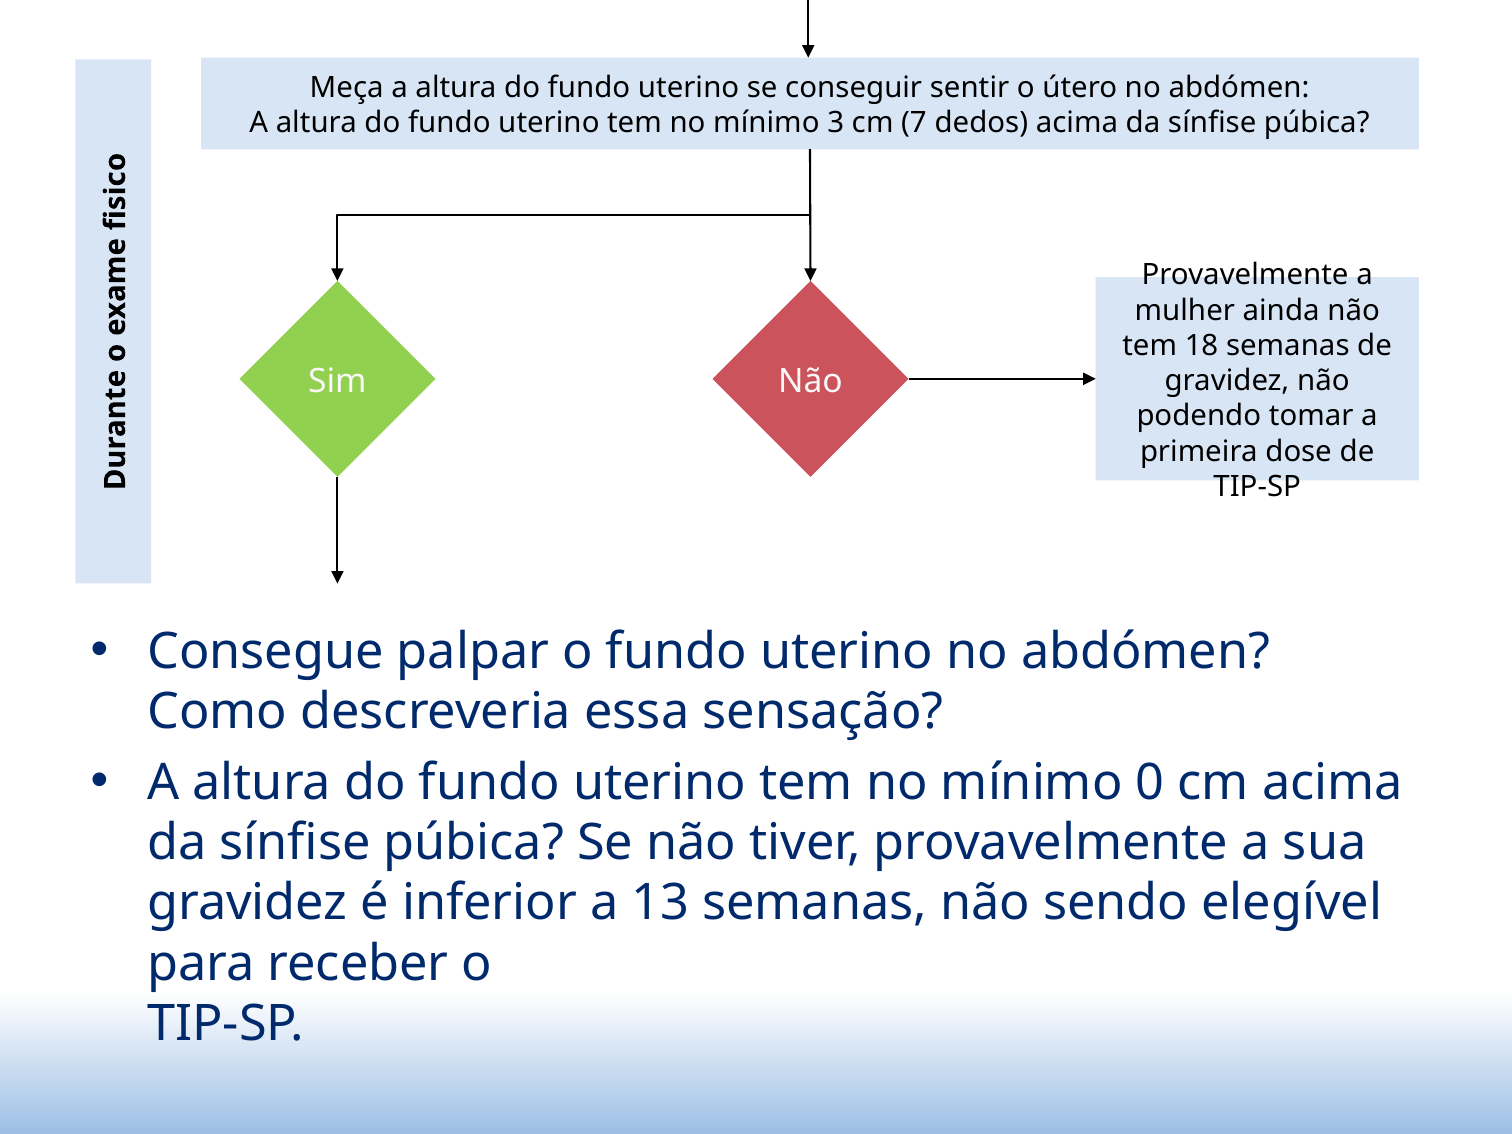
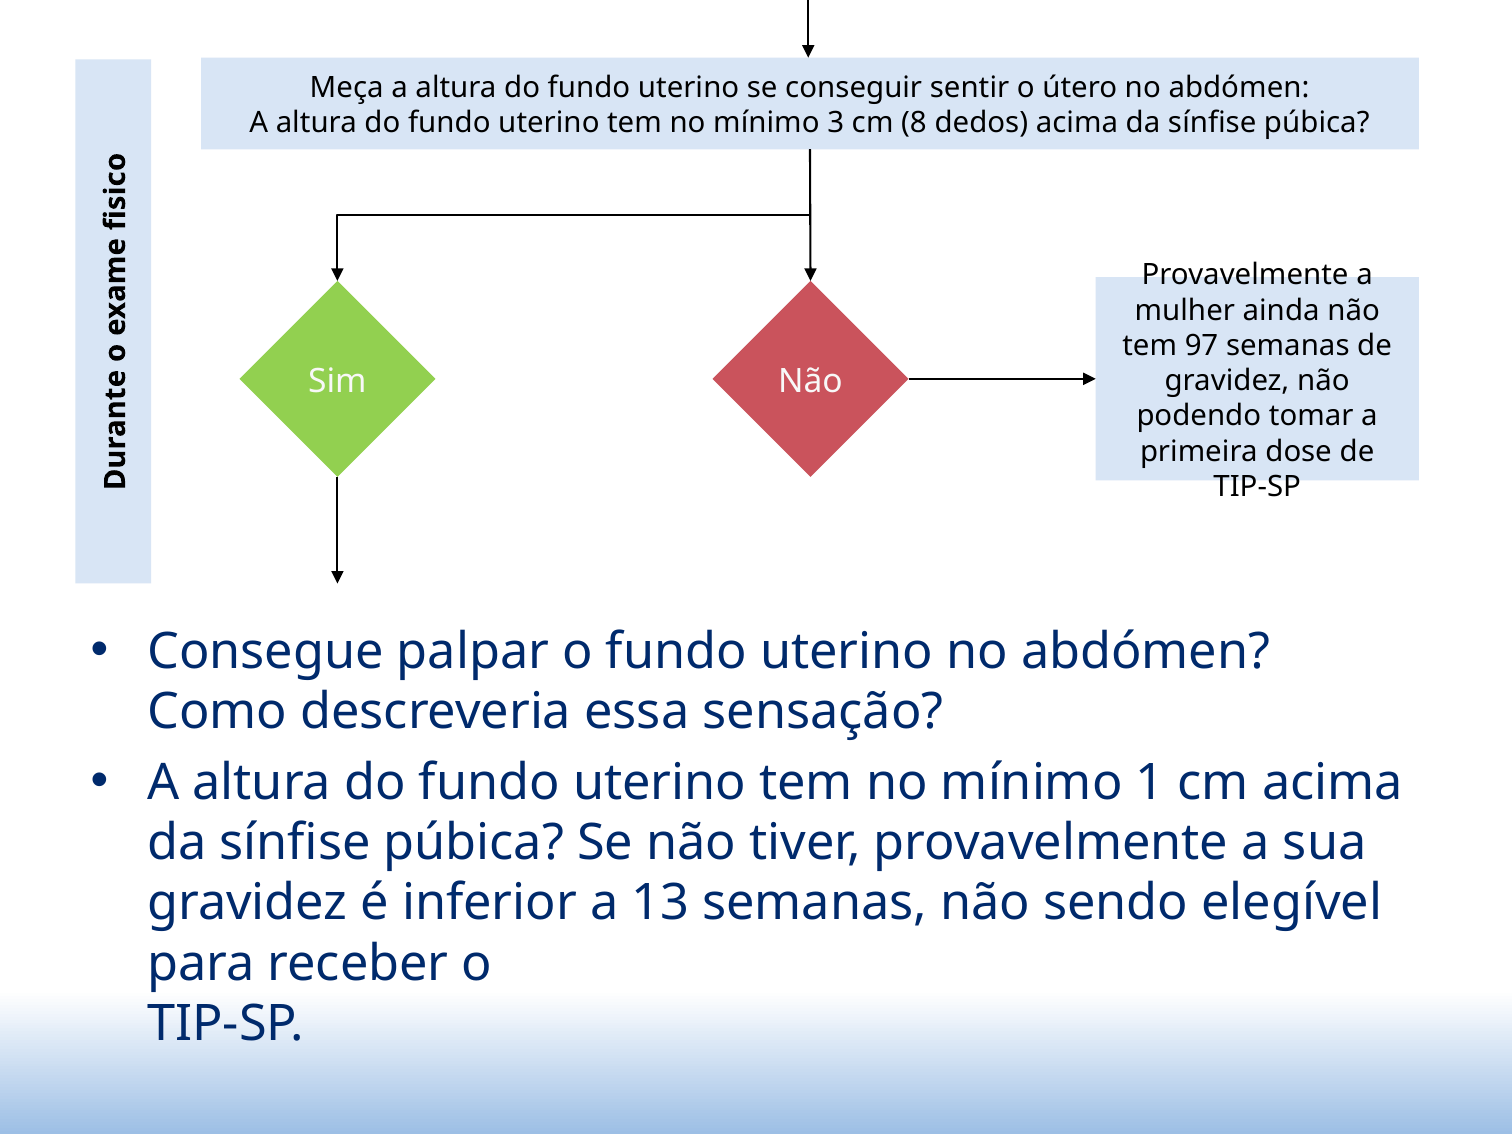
7: 7 -> 8
18: 18 -> 97
0: 0 -> 1
